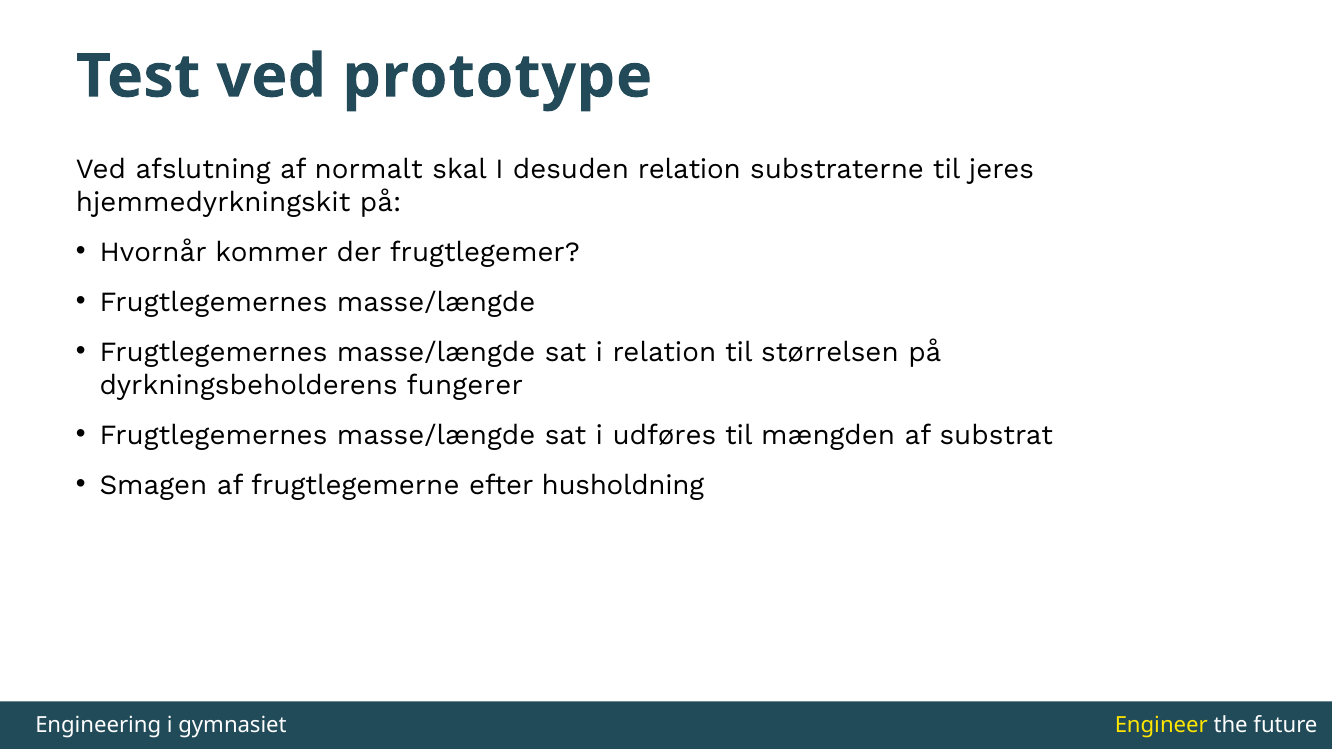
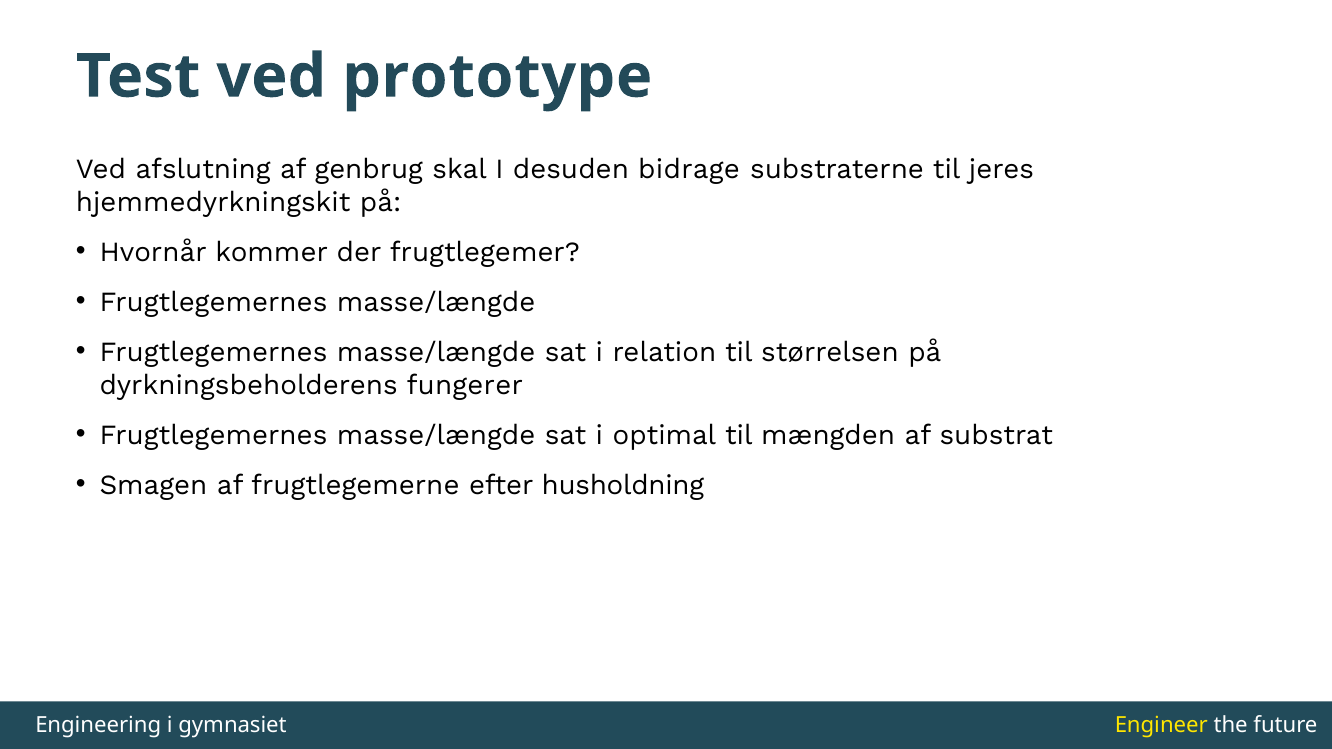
normalt: normalt -> genbrug
desuden relation: relation -> bidrage
udføres: udføres -> optimal
